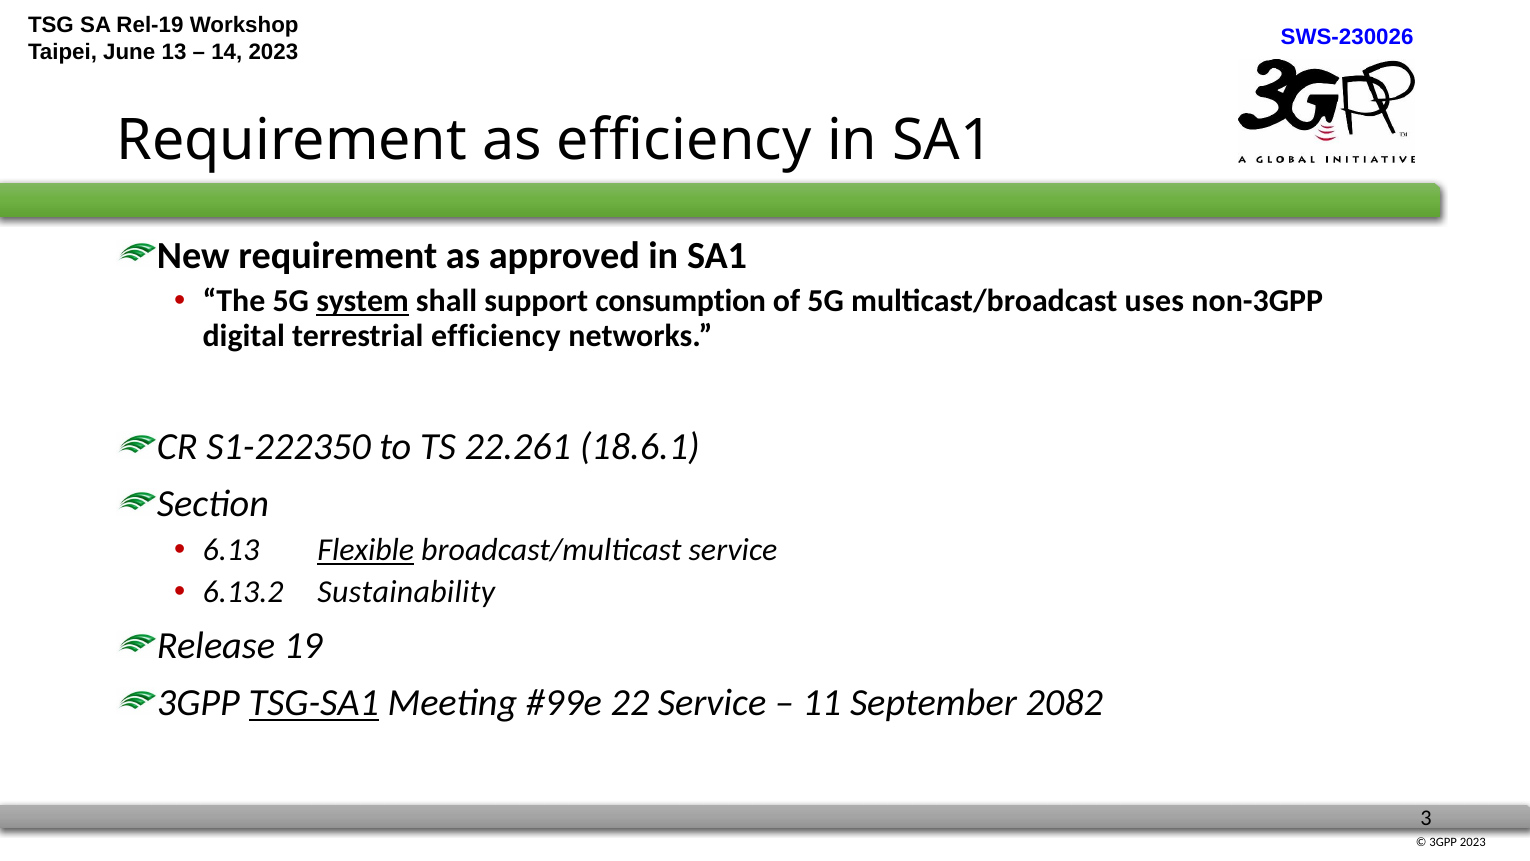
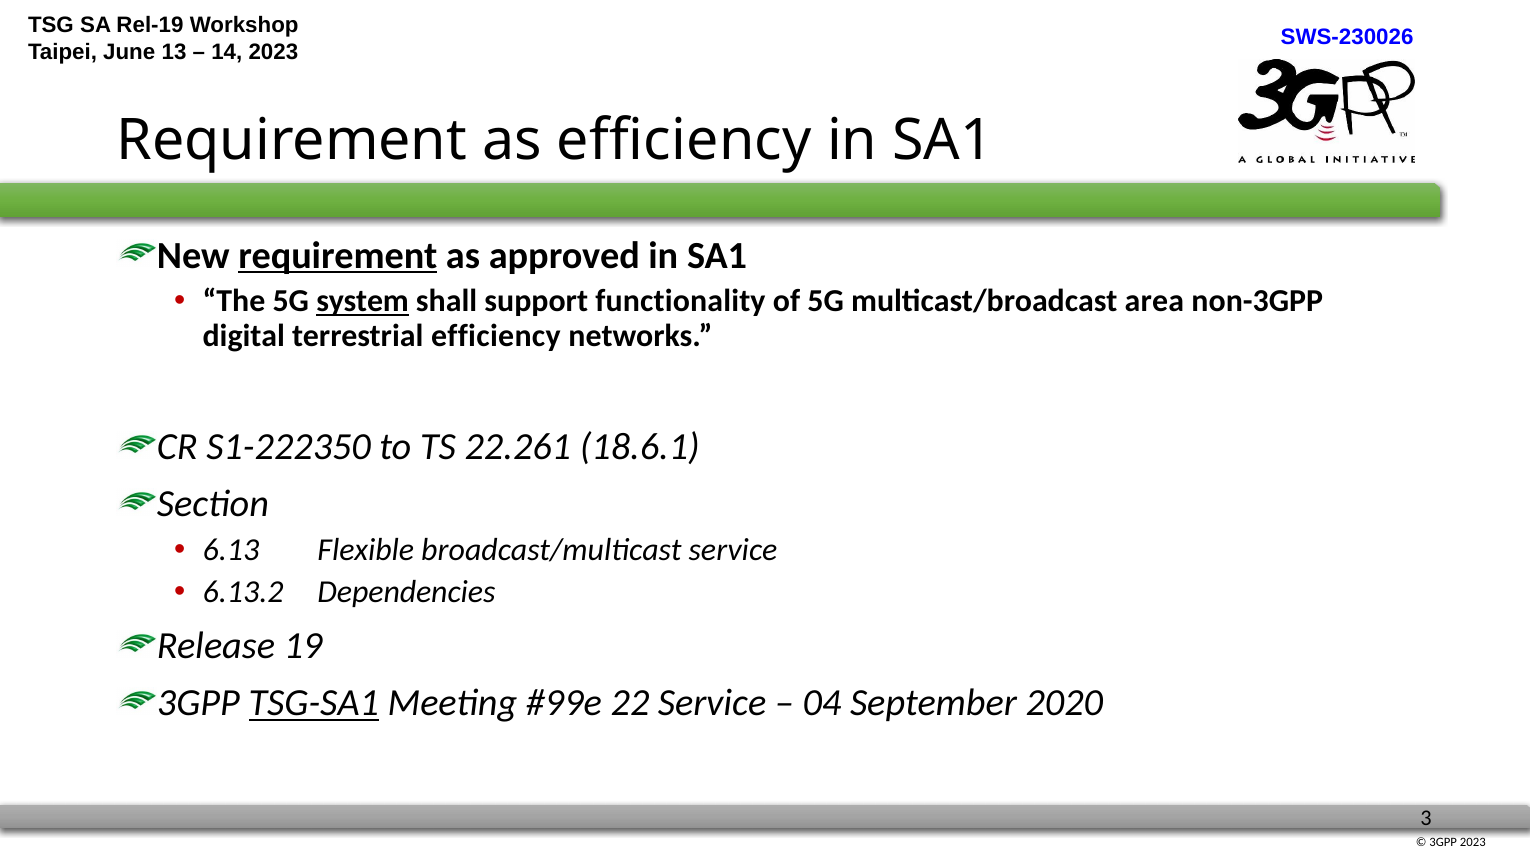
requirement at (338, 255) underline: none -> present
consumption: consumption -> functionality
uses: uses -> area
Flexible underline: present -> none
Sustainability: Sustainability -> Dependencies
11: 11 -> 04
2082: 2082 -> 2020
